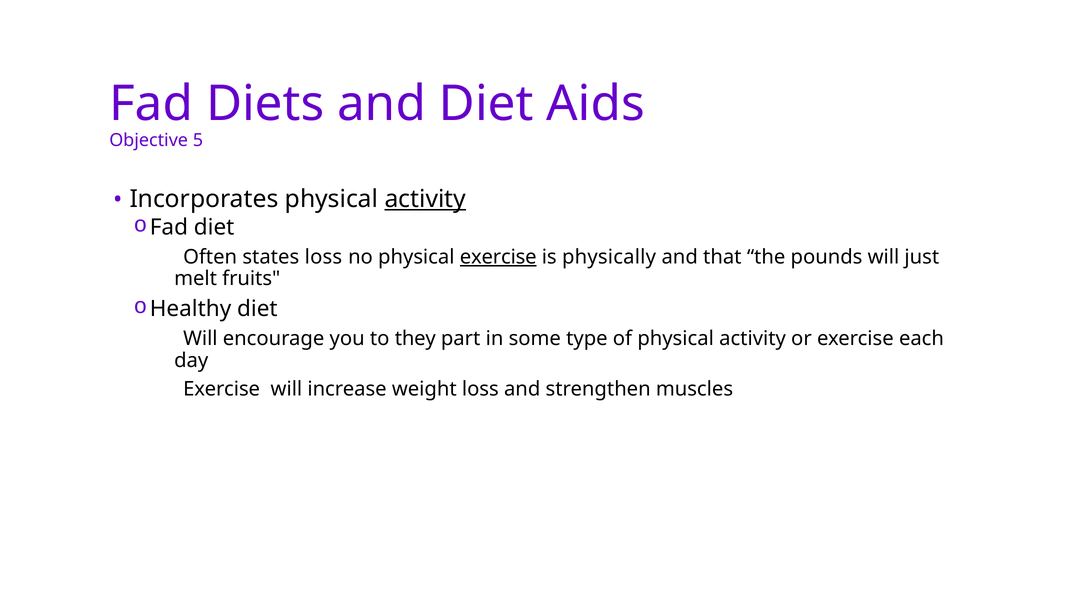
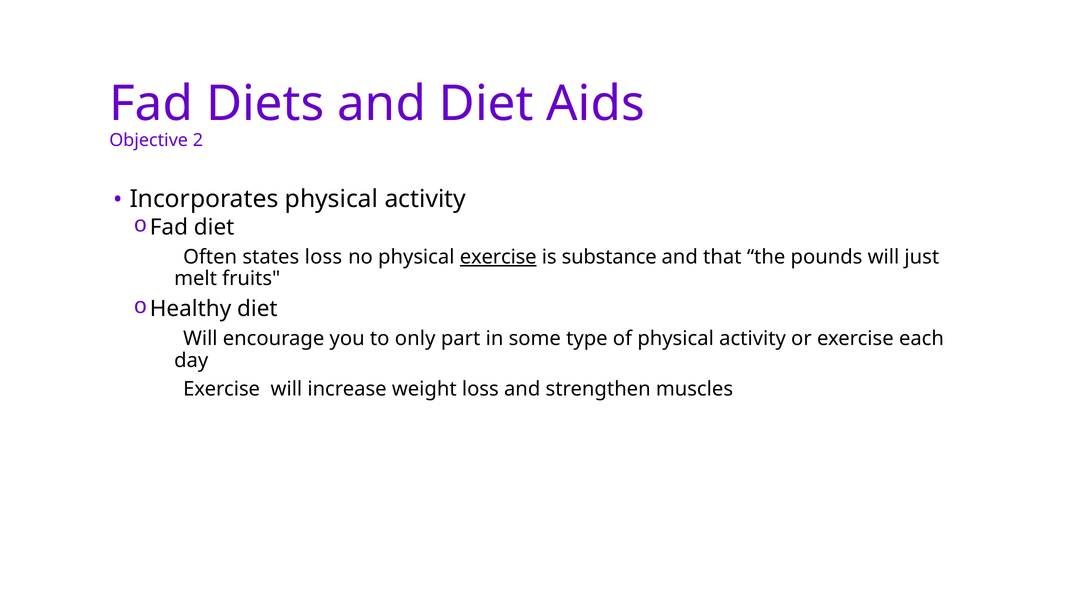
5: 5 -> 2
activity at (425, 199) underline: present -> none
physically: physically -> substance
they: they -> only
